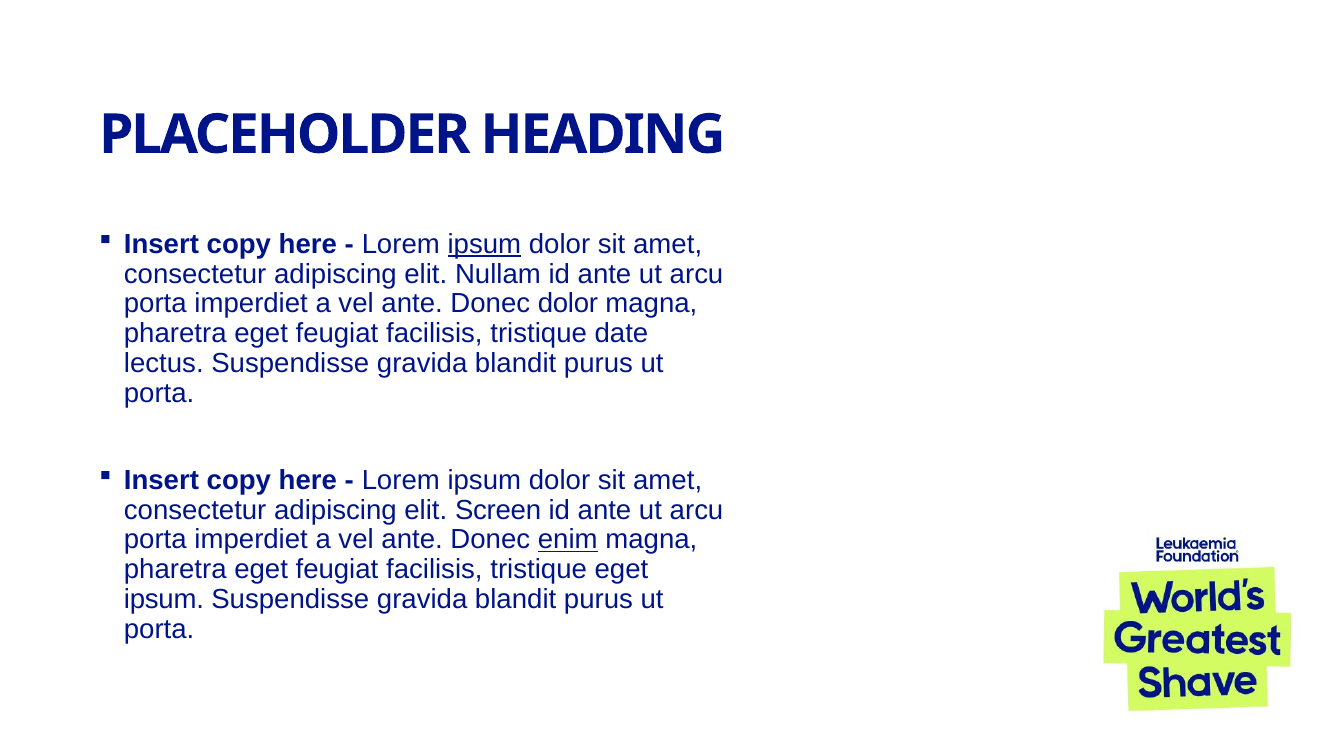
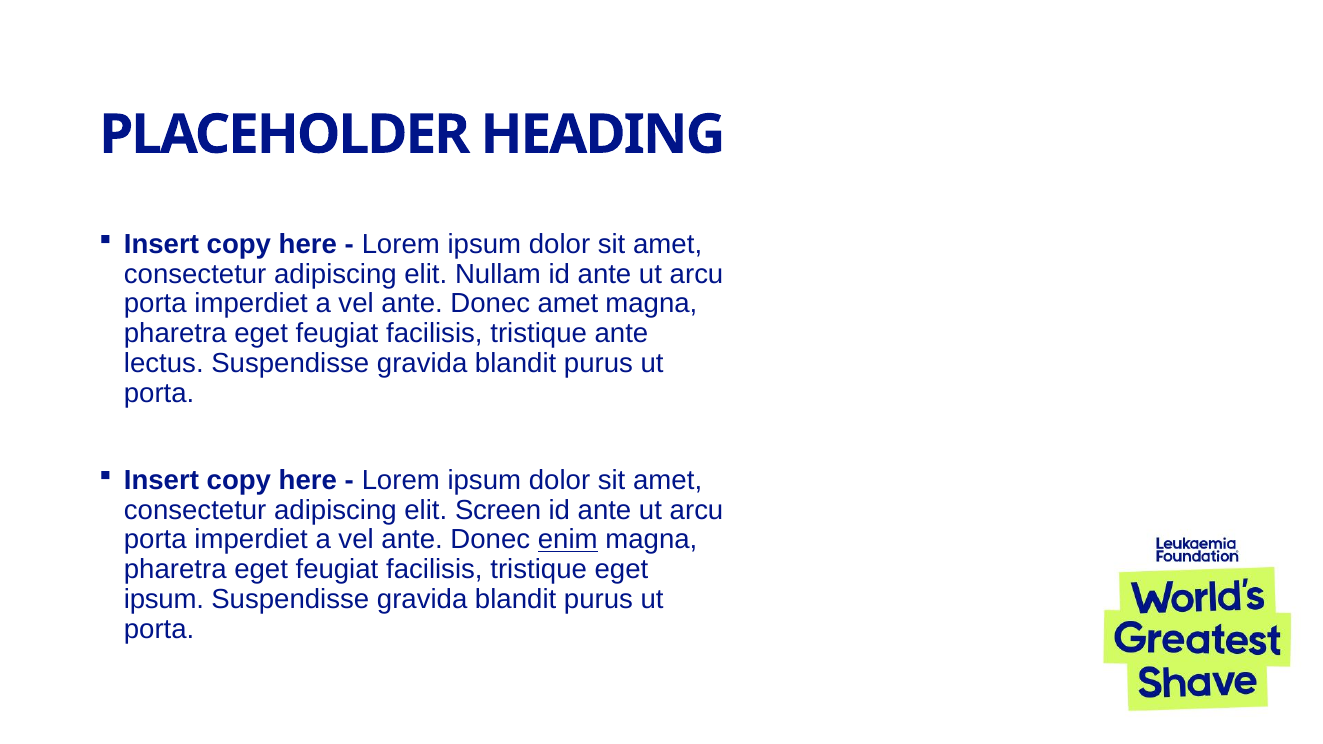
ipsum at (484, 244) underline: present -> none
Donec dolor: dolor -> amet
tristique date: date -> ante
